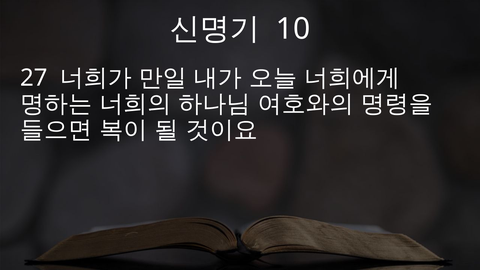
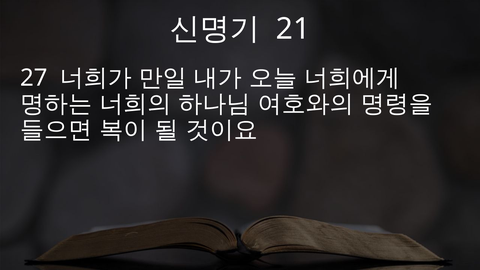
10: 10 -> 21
